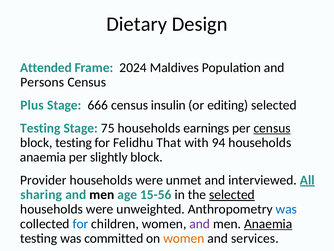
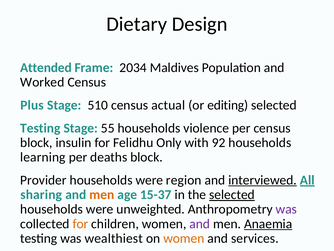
2024: 2024 -> 2034
Persons: Persons -> Worked
666: 666 -> 510
insulin: insulin -> actual
75: 75 -> 55
earnings: earnings -> violence
census at (272, 128) underline: present -> none
block testing: testing -> insulin
That: That -> Only
94: 94 -> 92
anaemia at (43, 157): anaemia -> learning
slightly: slightly -> deaths
unmet: unmet -> region
interviewed underline: none -> present
men at (102, 194) colour: black -> orange
15-56: 15-56 -> 15-37
was at (286, 209) colour: blue -> purple
for at (80, 223) colour: blue -> orange
committed: committed -> wealthiest
